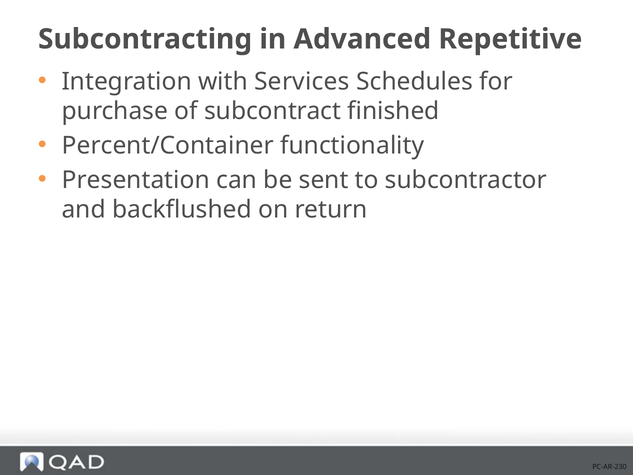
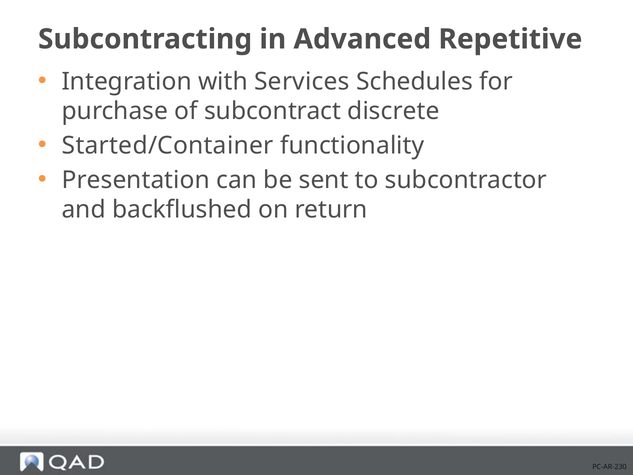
finished: finished -> discrete
Percent/Container: Percent/Container -> Started/Container
